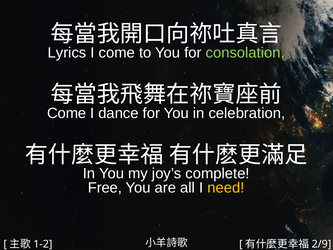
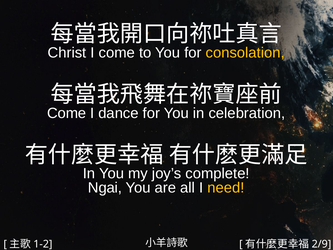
Lyrics: Lyrics -> Christ
consolation colour: light green -> yellow
Free: Free -> Ngai
